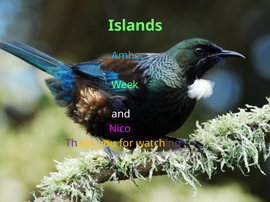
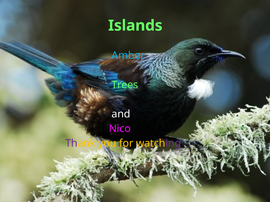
Week: Week -> Trees
